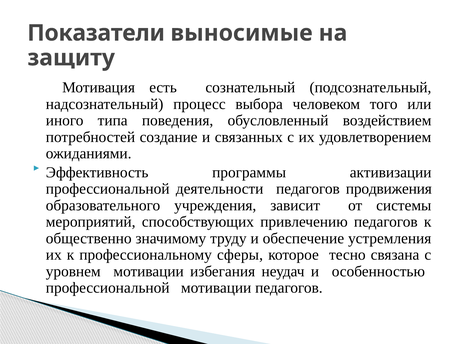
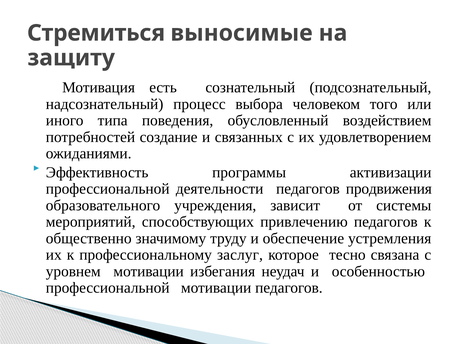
Показатели: Показатели -> Стремиться
сферы: сферы -> заслуг
